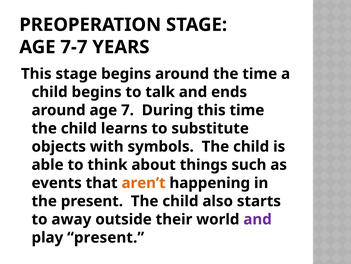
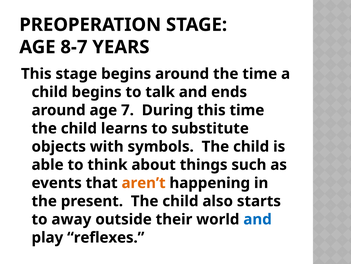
7-7: 7-7 -> 8-7
and at (258, 219) colour: purple -> blue
play present: present -> reflexes
